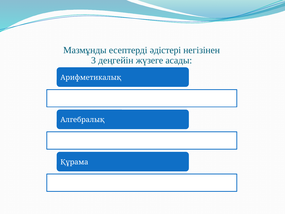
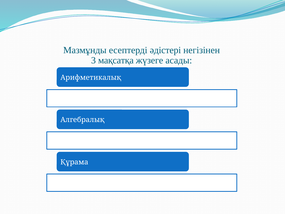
деңгейін: деңгейін -> мақсатқа
